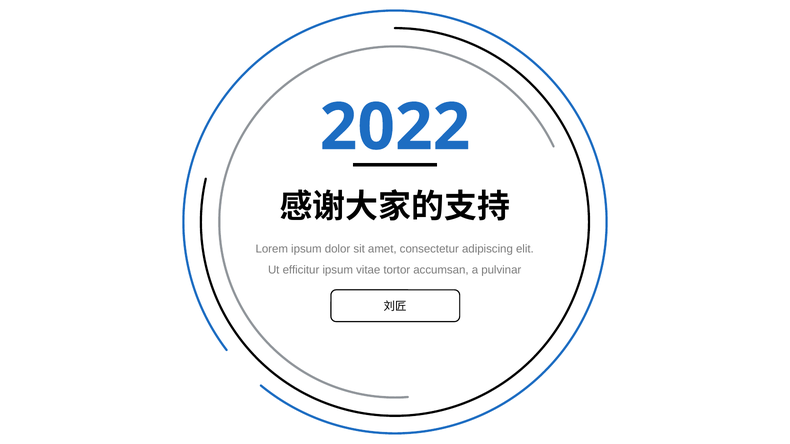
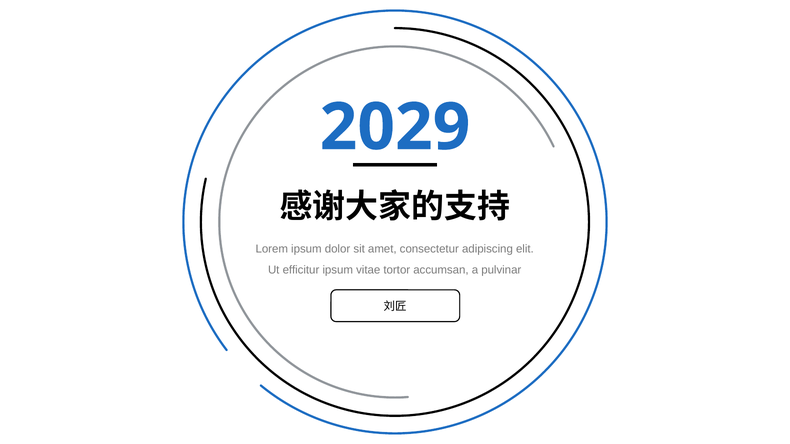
2022: 2022 -> 2029
